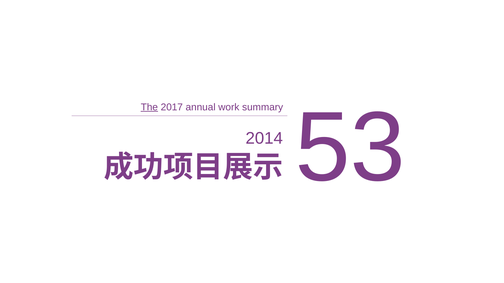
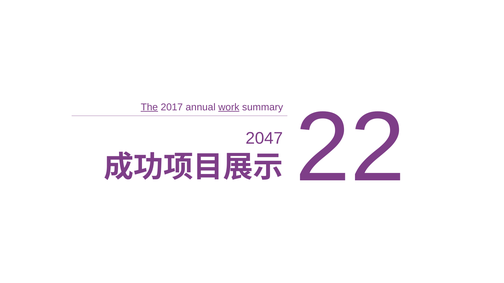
work underline: none -> present
53: 53 -> 22
2014: 2014 -> 2047
